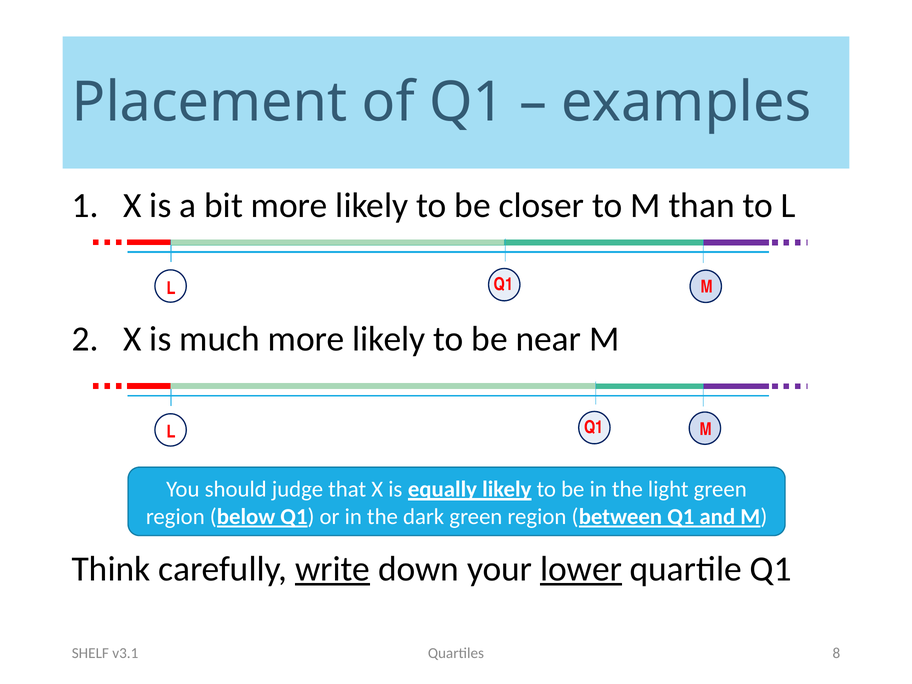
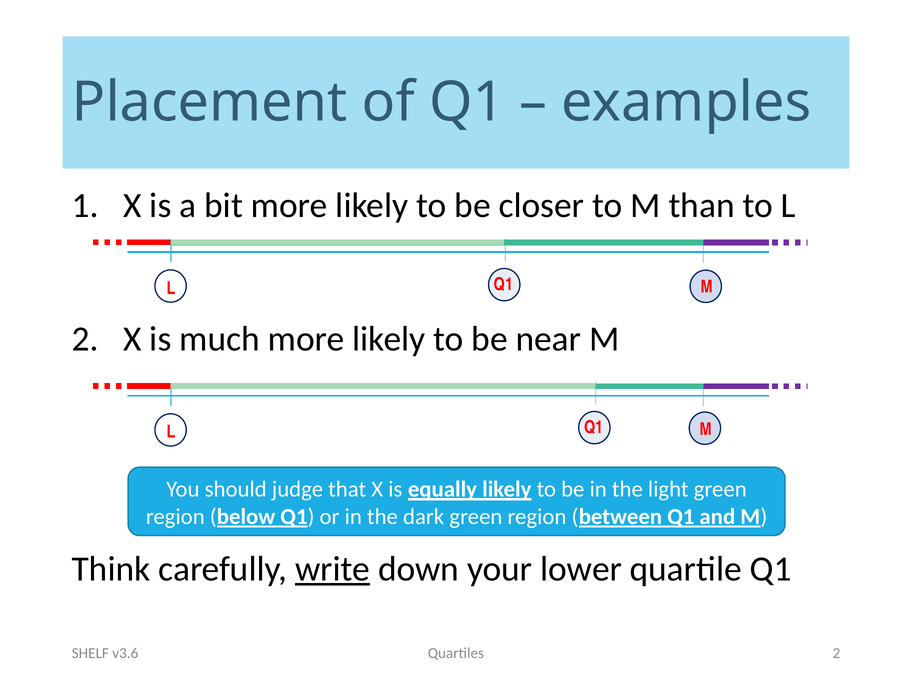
lower underline: present -> none
Quartiles 8: 8 -> 2
v3.1: v3.1 -> v3.6
